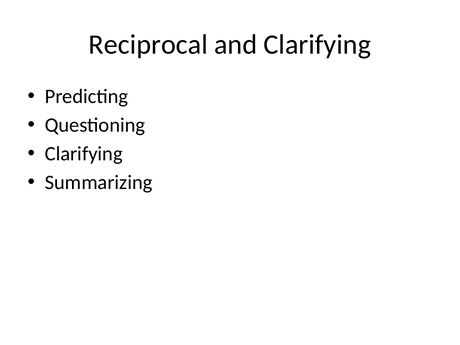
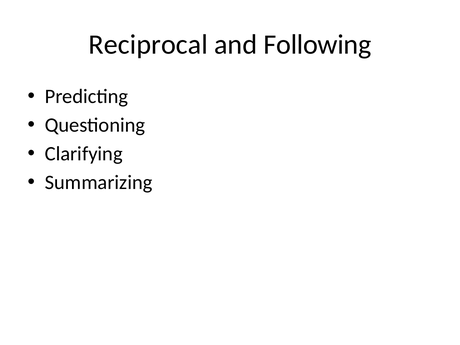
and Clarifying: Clarifying -> Following
